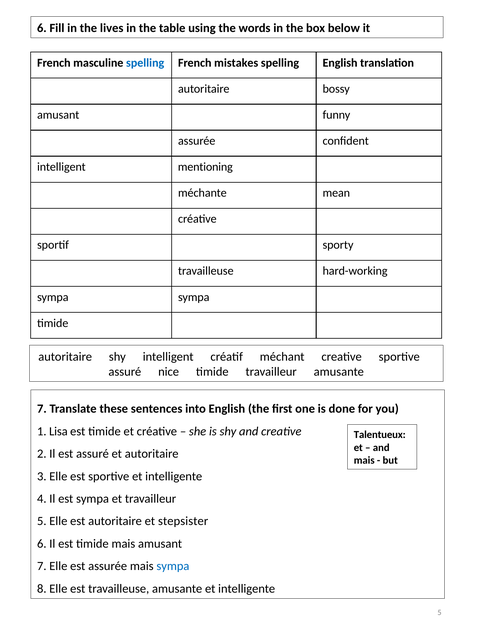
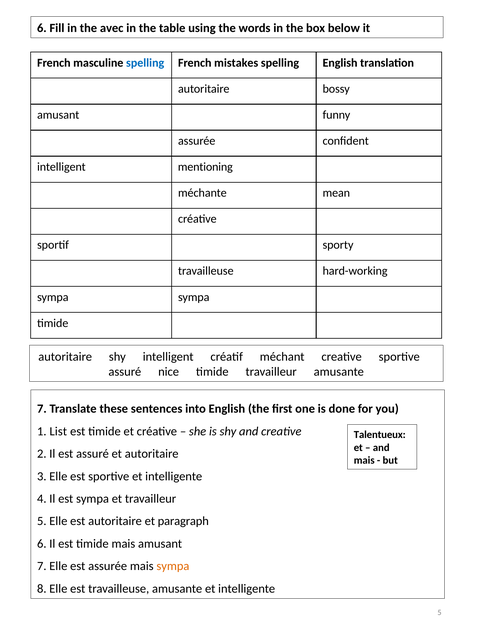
lives: lives -> avec
Lisa: Lisa -> List
stepsister: stepsister -> paragraph
sympa at (173, 566) colour: blue -> orange
